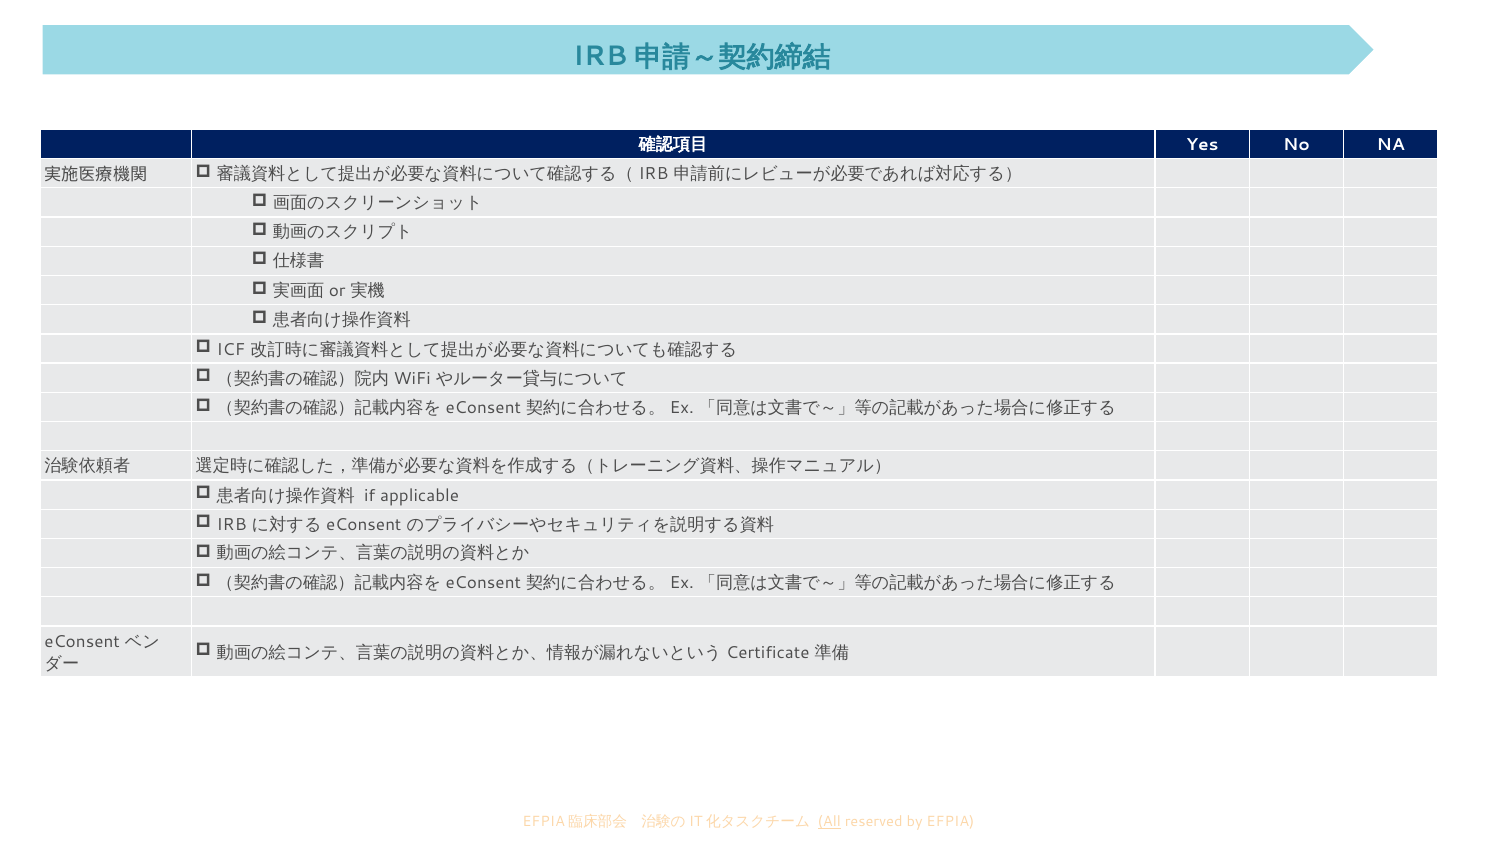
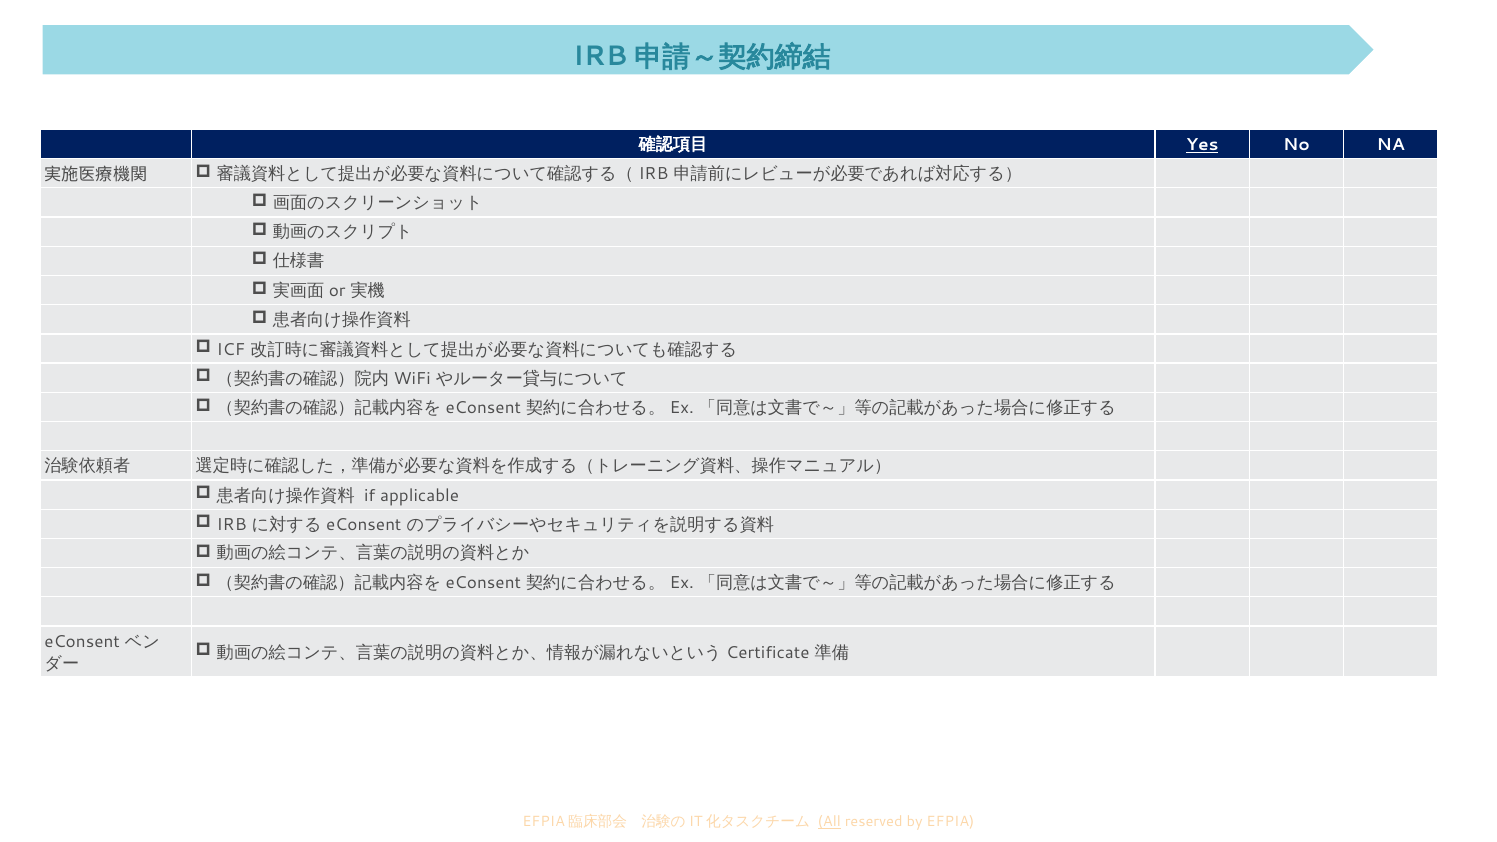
Yes underline: none -> present
